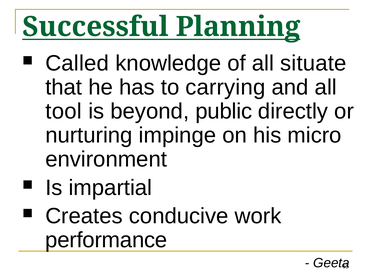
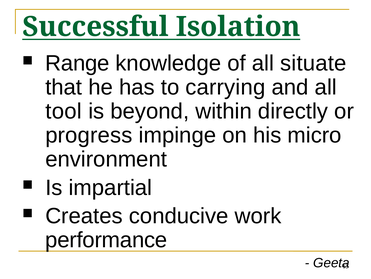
Planning: Planning -> Isolation
Called: Called -> Range
public: public -> within
nurturing: nurturing -> progress
